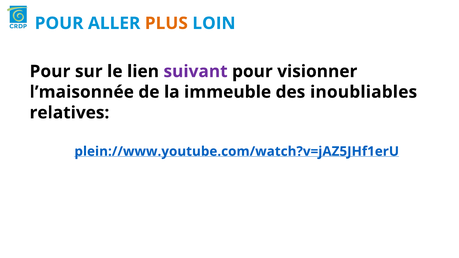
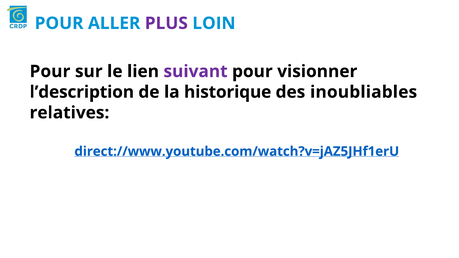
PLUS colour: orange -> purple
l’maisonnée: l’maisonnée -> l’description
immeuble: immeuble -> historique
plein://www.youtube.com/watch?v=jAZ5JHf1erU: plein://www.youtube.com/watch?v=jAZ5JHf1erU -> direct://www.youtube.com/watch?v=jAZ5JHf1erU
